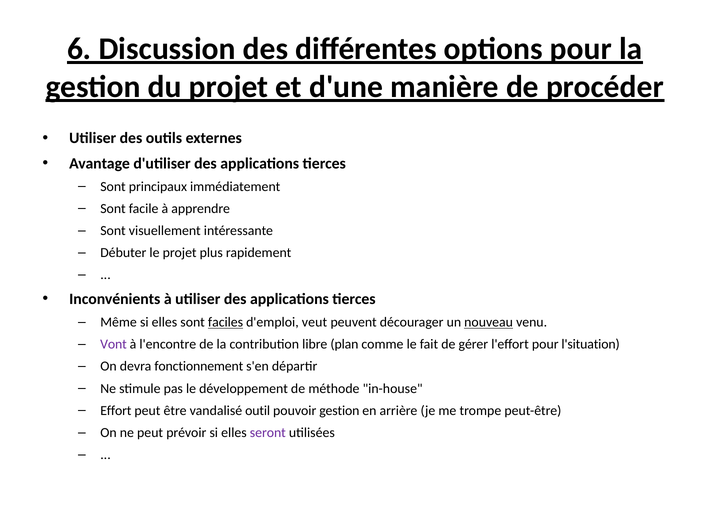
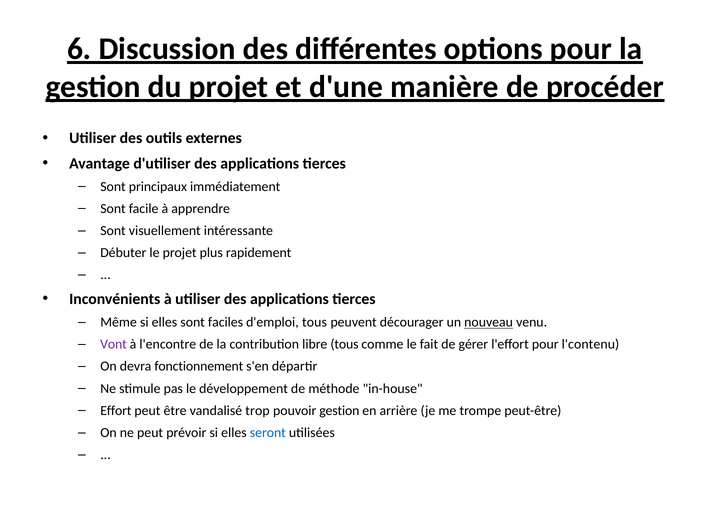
faciles underline: present -> none
d'emploi veut: veut -> tous
libre plan: plan -> tous
l'situation: l'situation -> l'contenu
outil: outil -> trop
seront colour: purple -> blue
